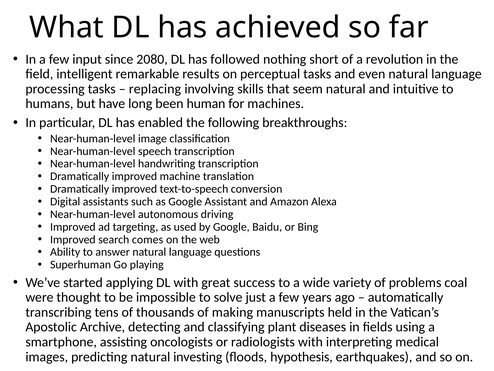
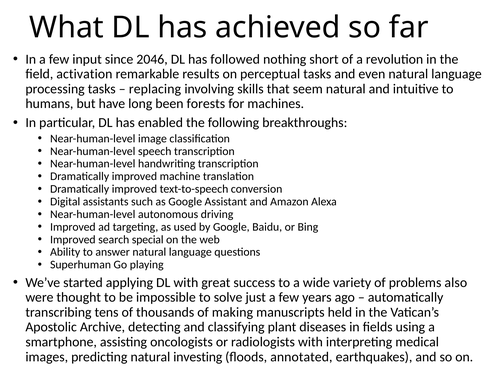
2080: 2080 -> 2046
intelligent: intelligent -> activation
human: human -> forests
comes: comes -> special
coal: coal -> also
hypothesis: hypothesis -> annotated
